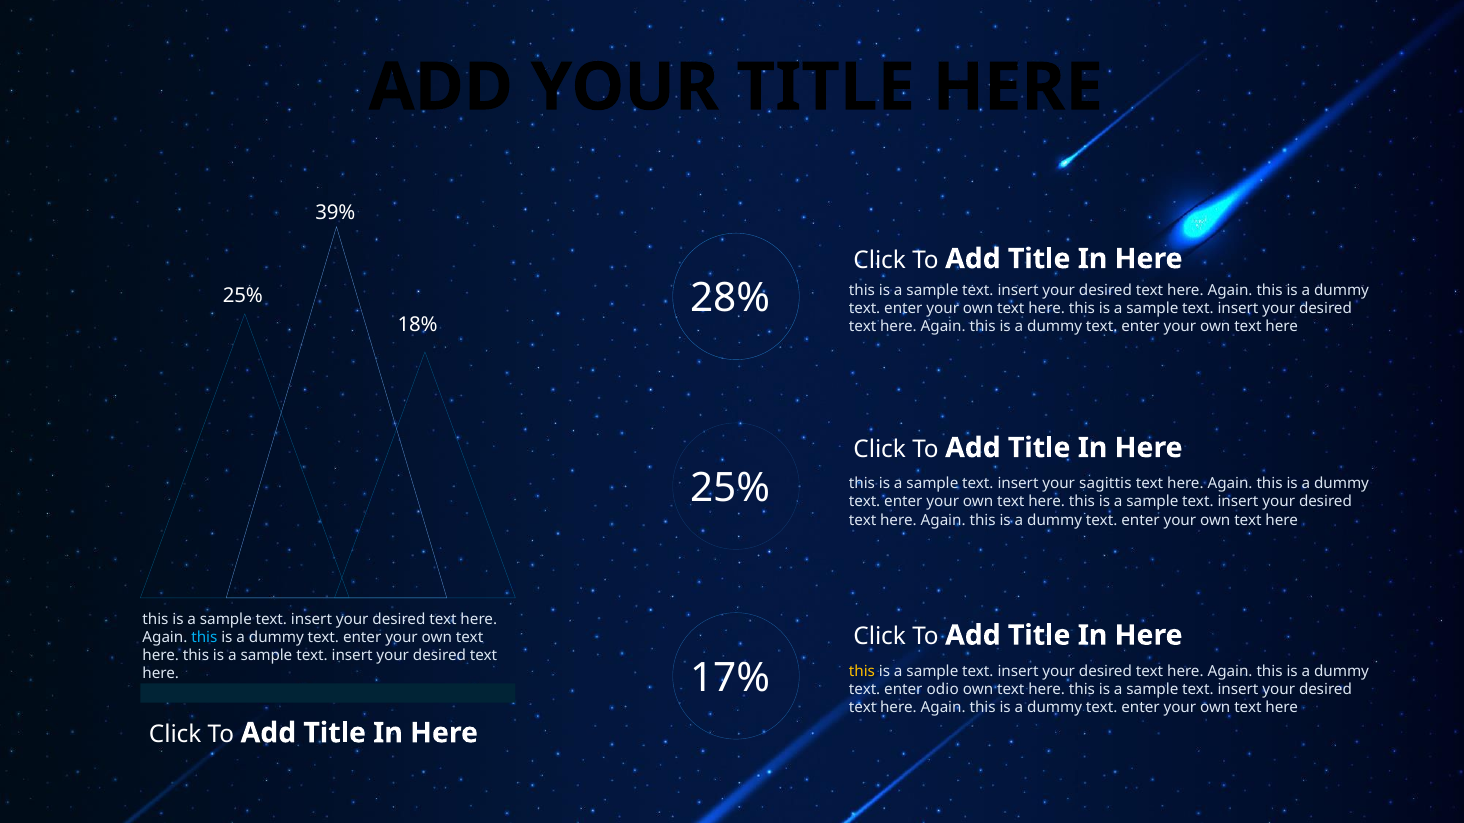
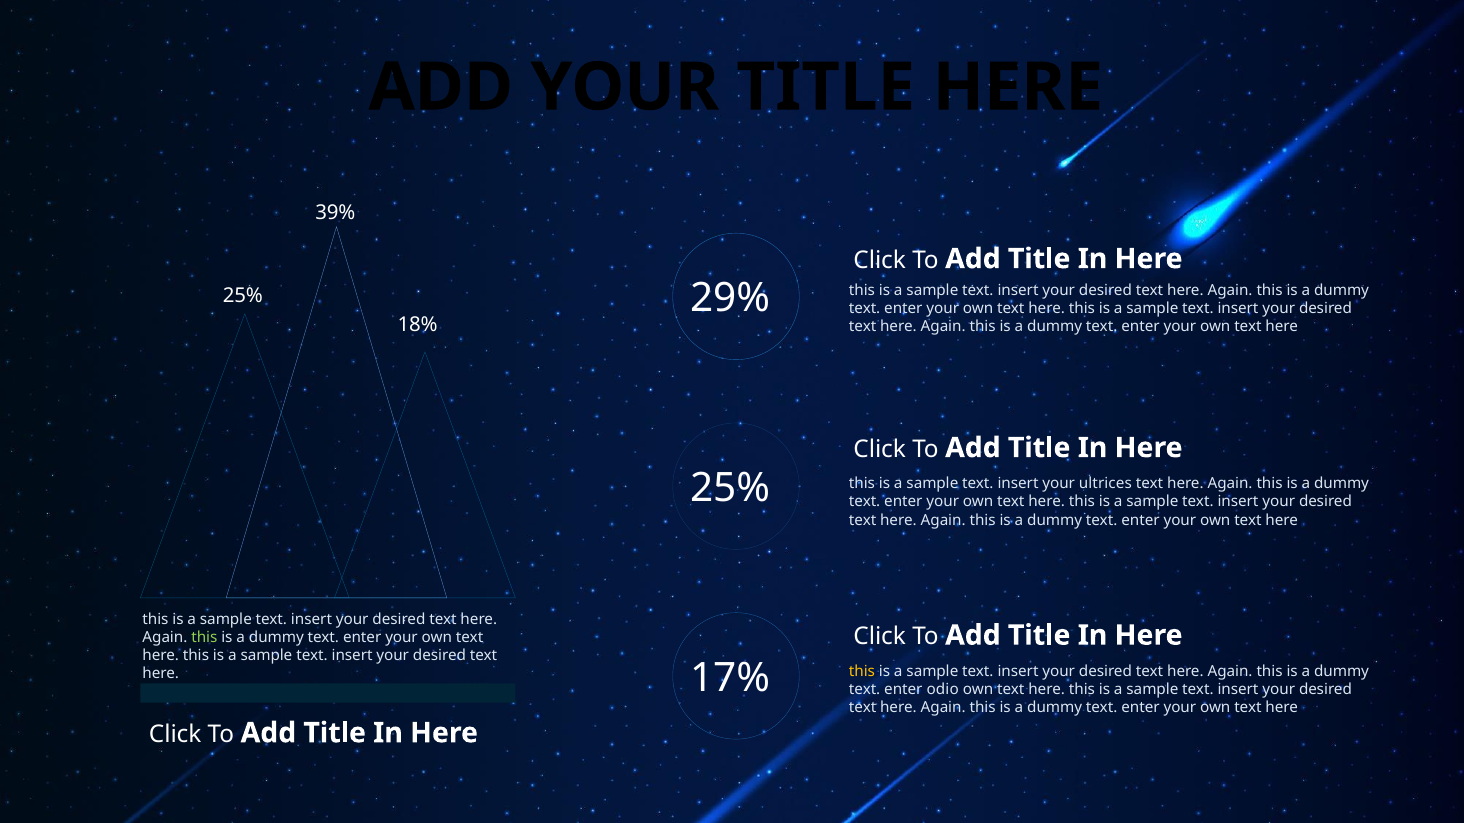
28%: 28% -> 29%
sagittis: sagittis -> ultrices
this at (204, 638) colour: light blue -> light green
